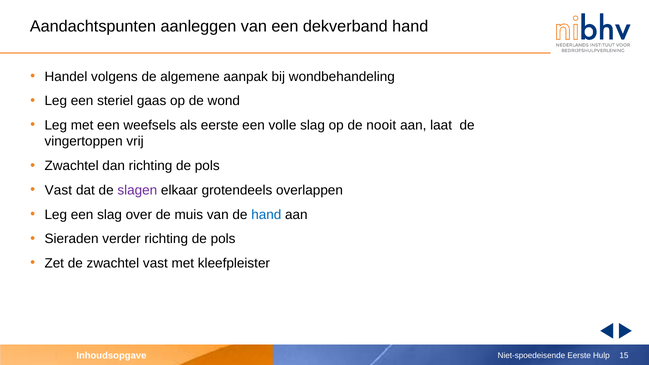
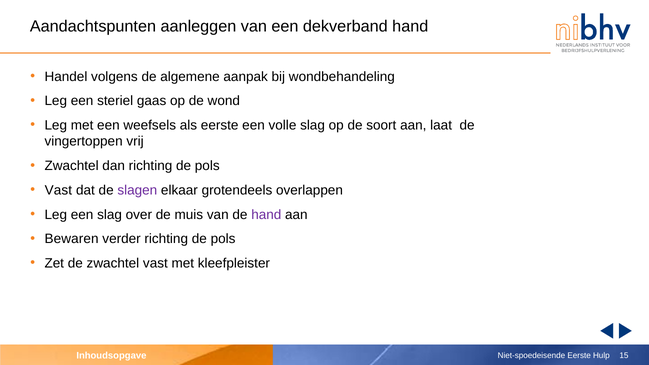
nooit: nooit -> soort
hand at (266, 215) colour: blue -> purple
Sieraden: Sieraden -> Bewaren
